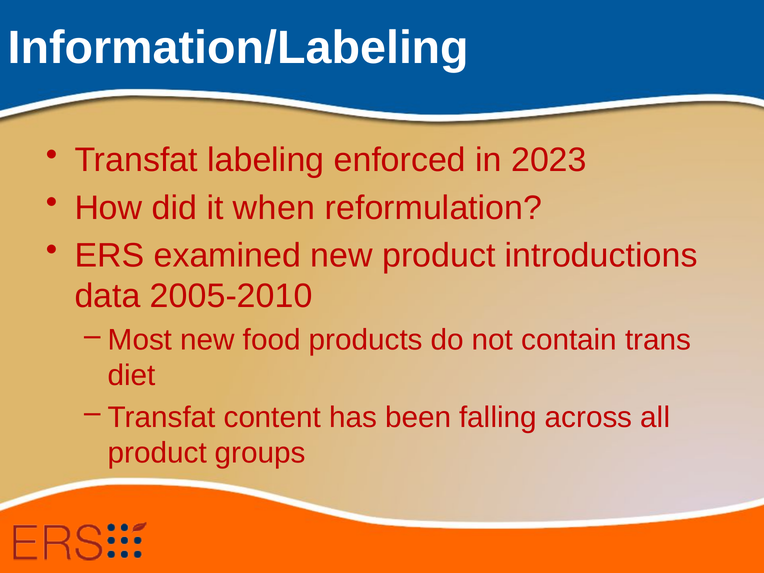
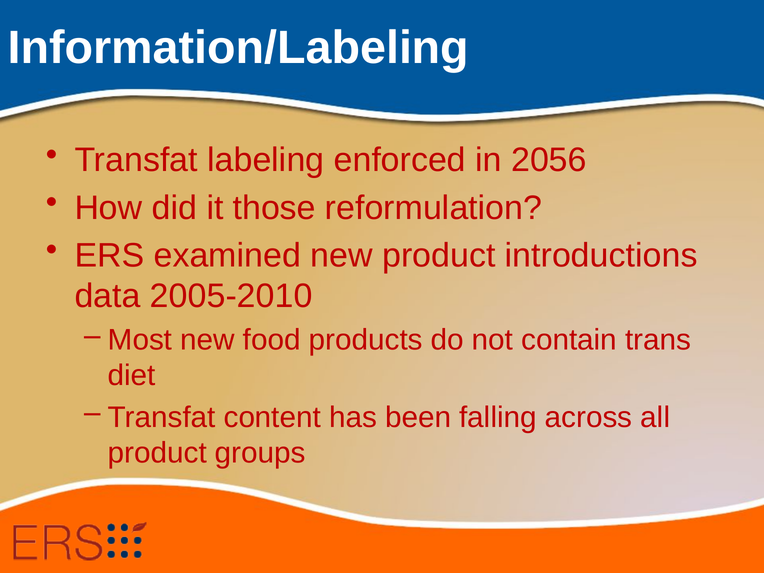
2023: 2023 -> 2056
when: when -> those
